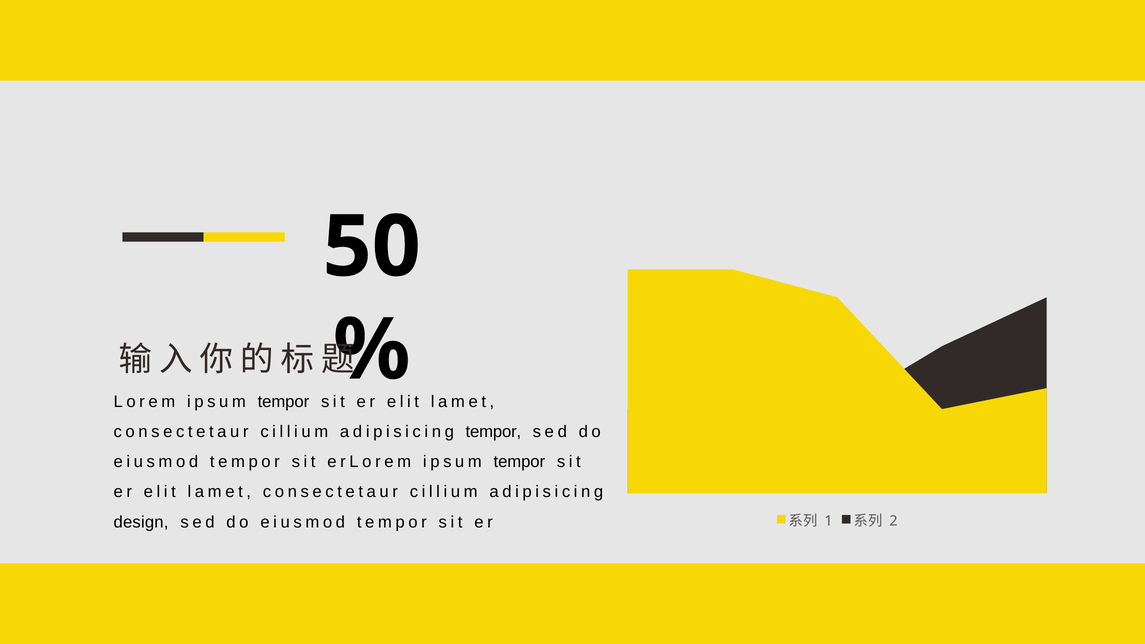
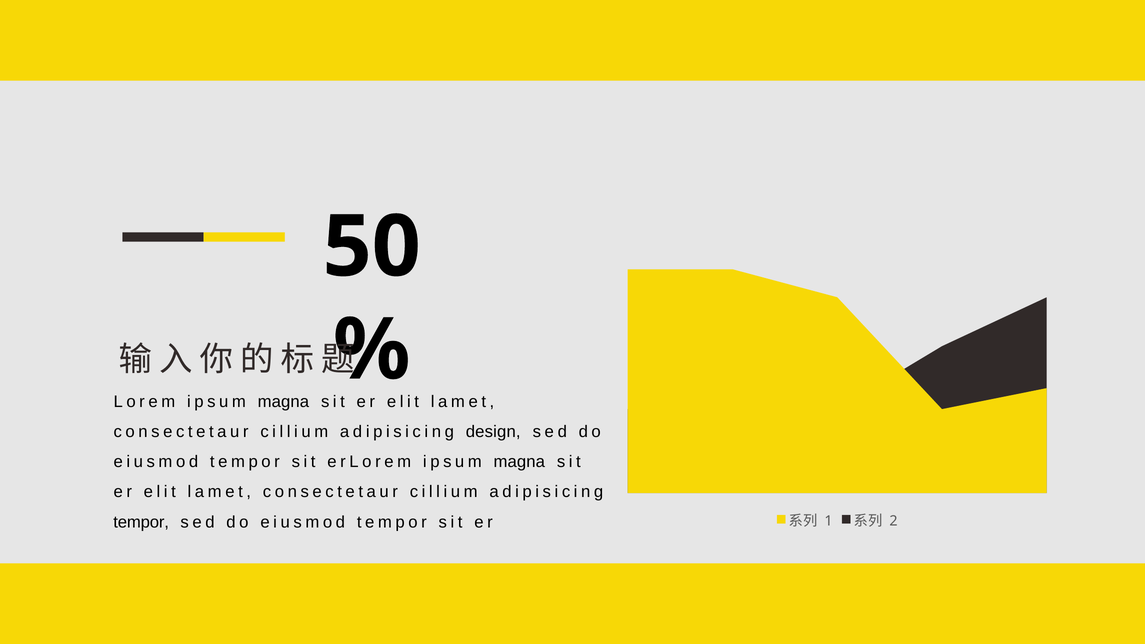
Lorem ipsum tempor: tempor -> magna
adipisicing tempor: tempor -> design
erLorem ipsum tempor: tempor -> magna
design at (141, 522): design -> tempor
